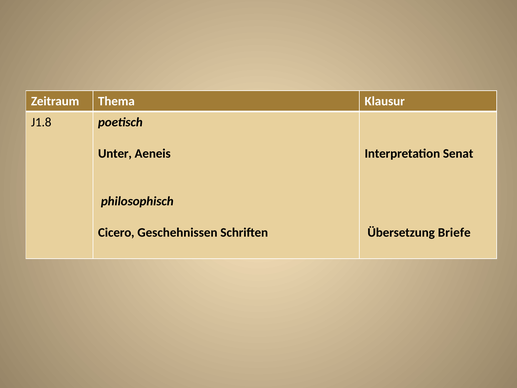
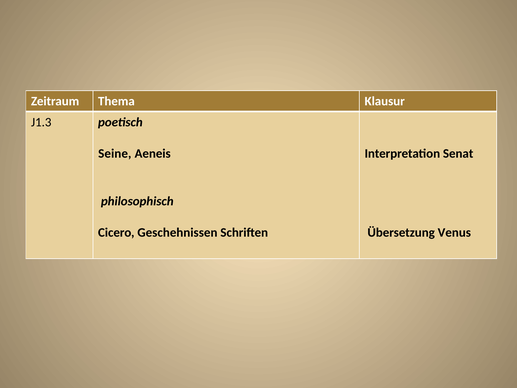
J1.8: J1.8 -> J1.3
Unter: Unter -> Seine
Briefe: Briefe -> Venus
